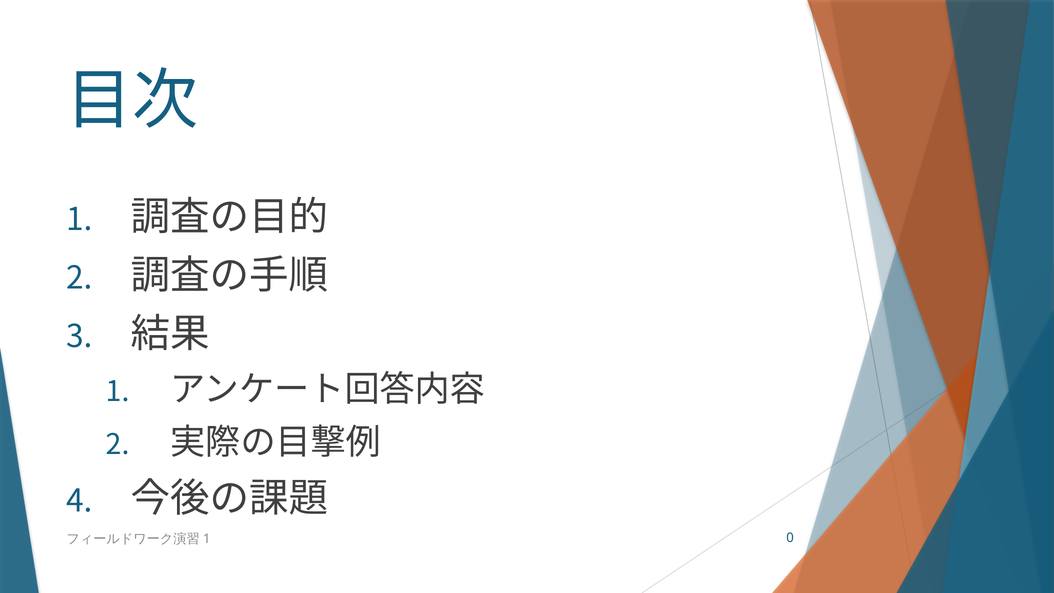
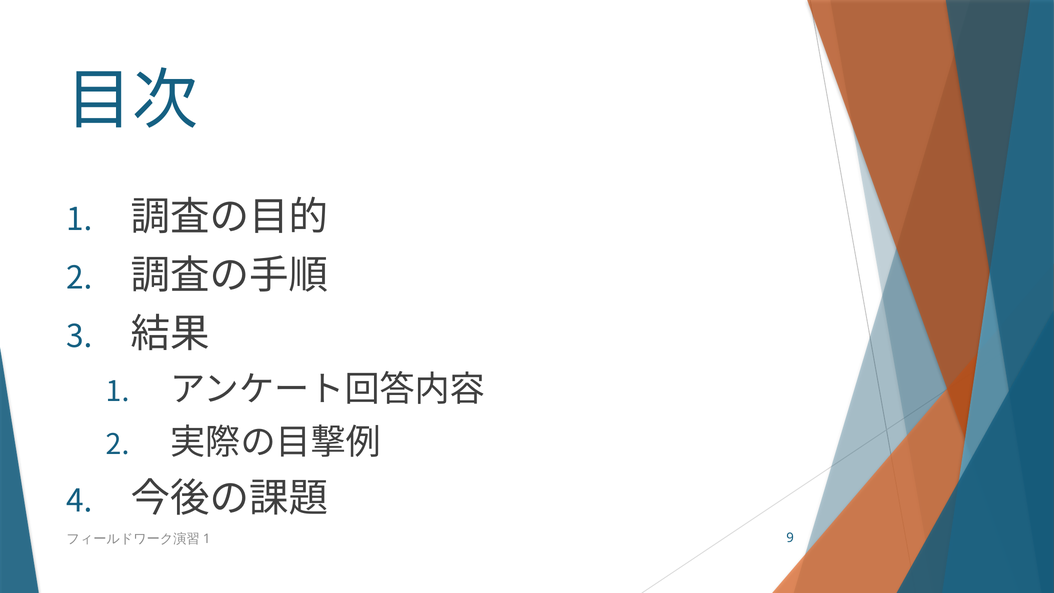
0: 0 -> 9
